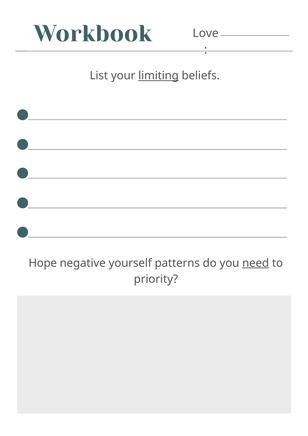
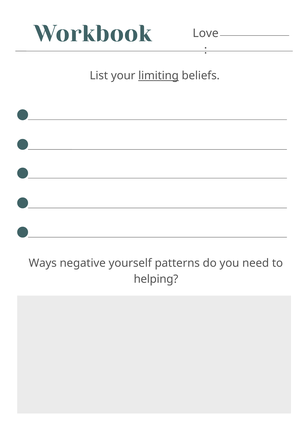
Hope: Hope -> Ways
need underline: present -> none
priority: priority -> helping
